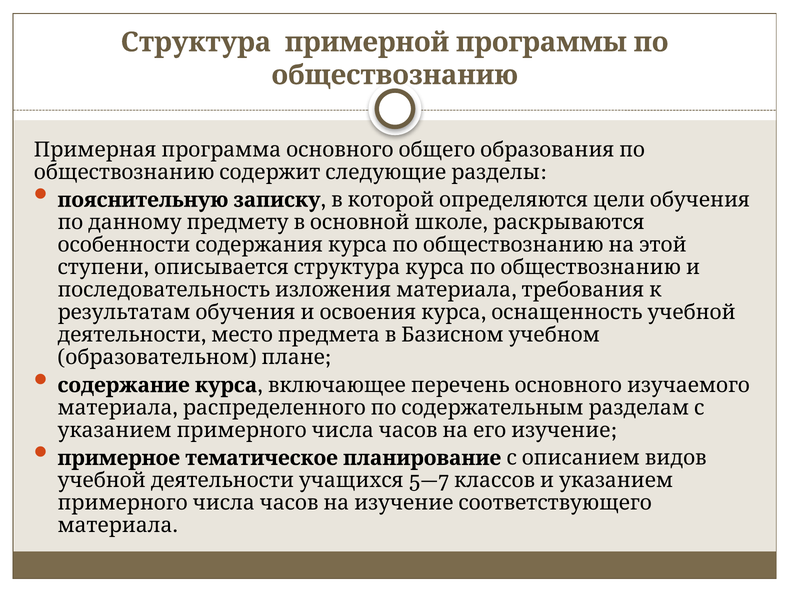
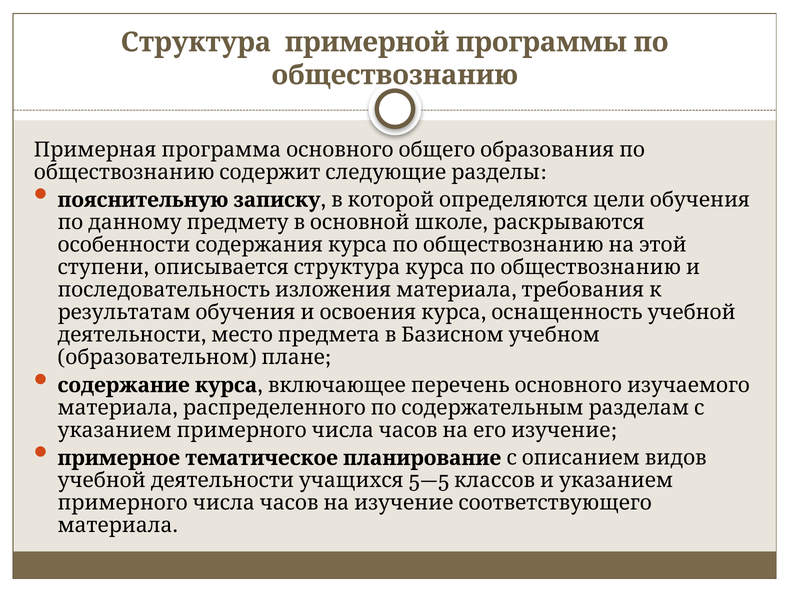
5—7: 5—7 -> 5—5
